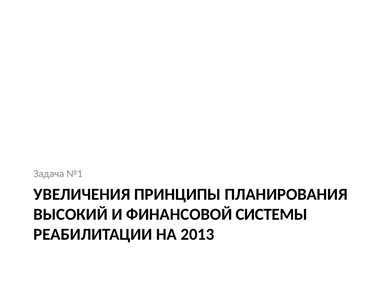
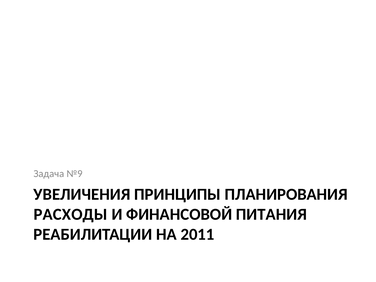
№1: №1 -> №9
ВЫСОКИЙ: ВЫСОКИЙ -> РАСХОДЫ
СИСТЕМЫ: СИСТЕМЫ -> ПИТАНИЯ
2013: 2013 -> 2011
